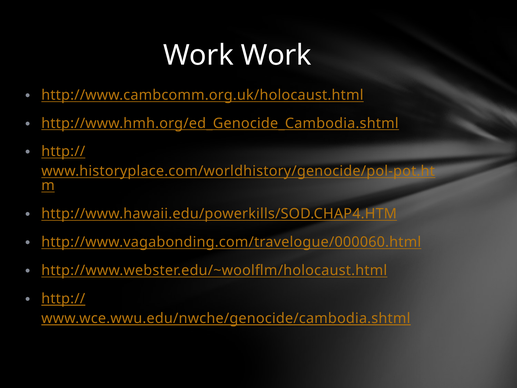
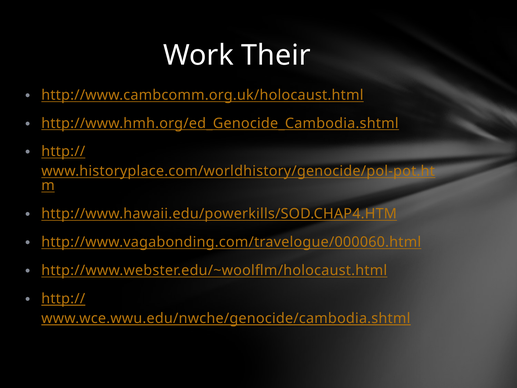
Work Work: Work -> Their
